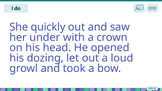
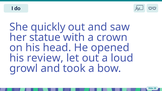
under: under -> statue
dozing: dozing -> review
